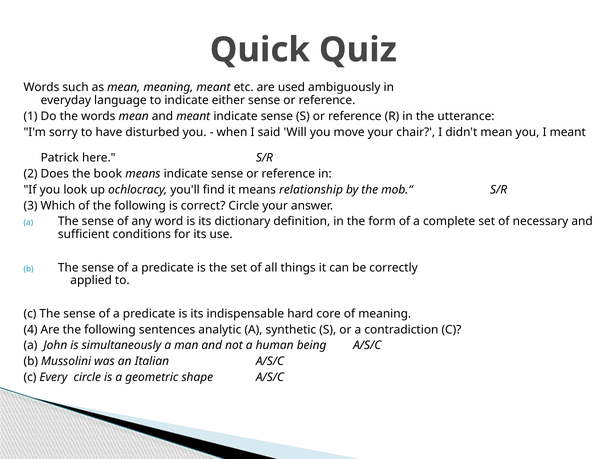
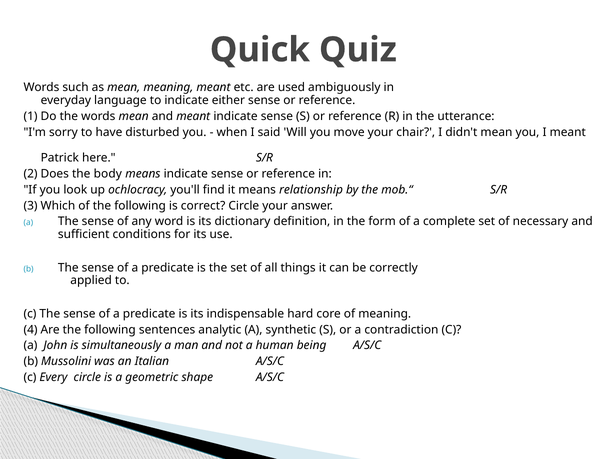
book: book -> body
